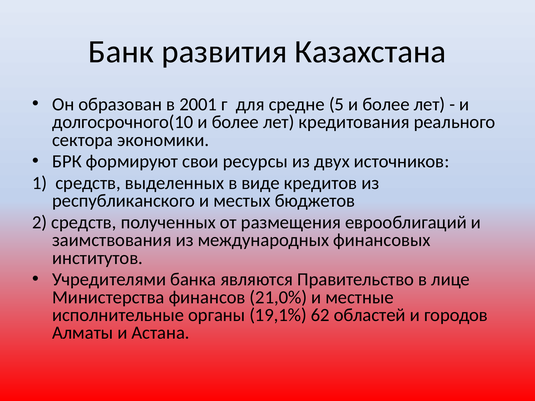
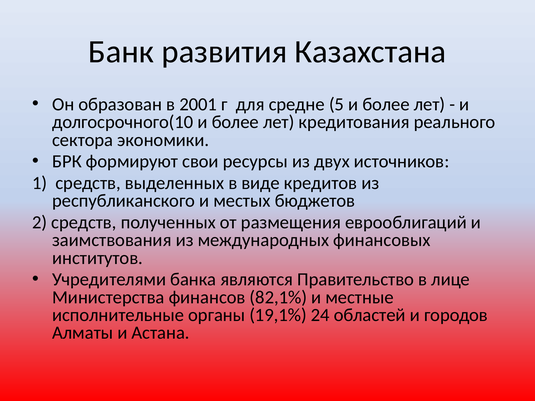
21,0%: 21,0% -> 82,1%
62: 62 -> 24
